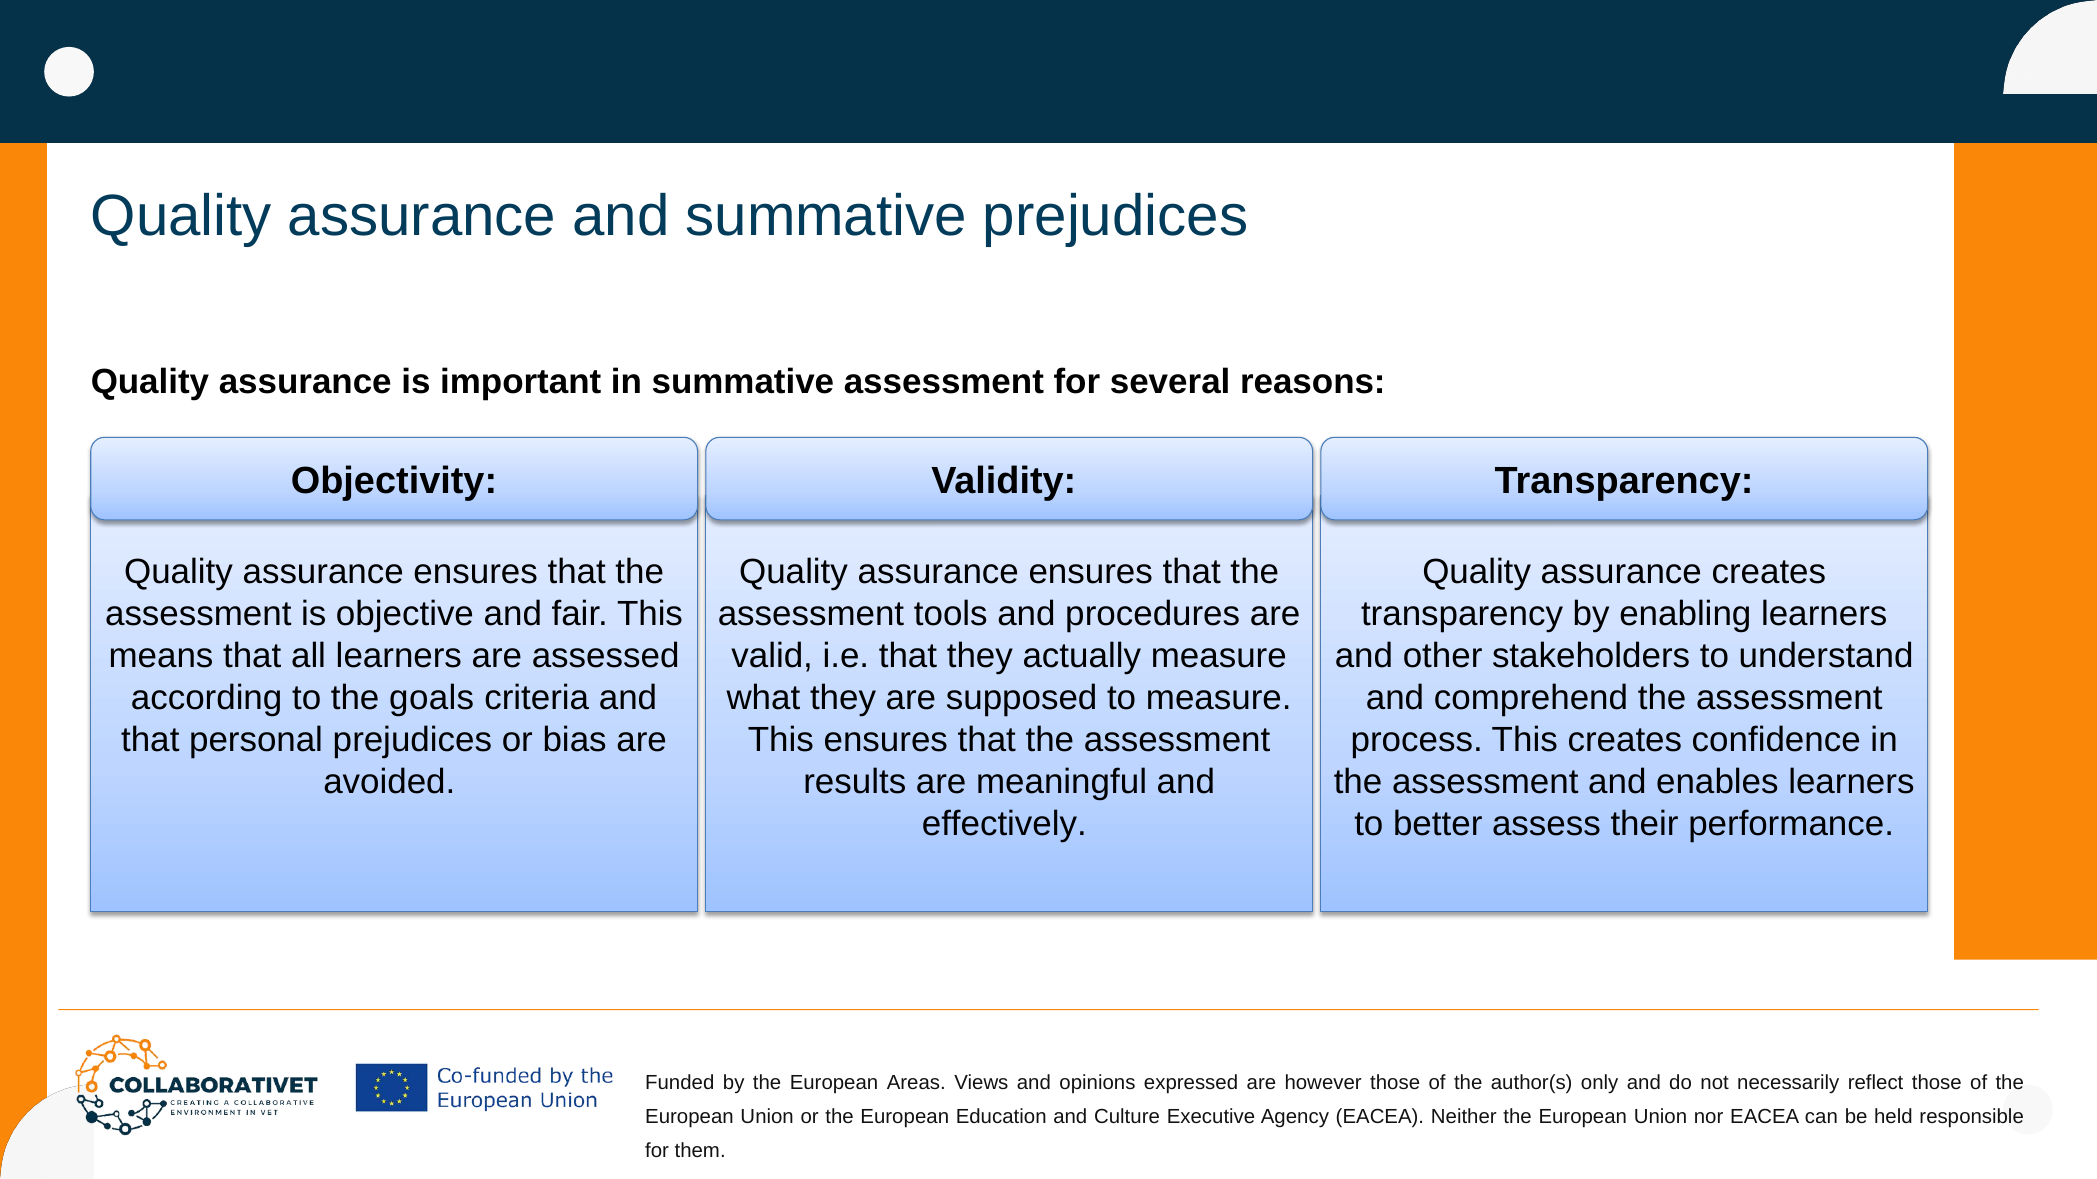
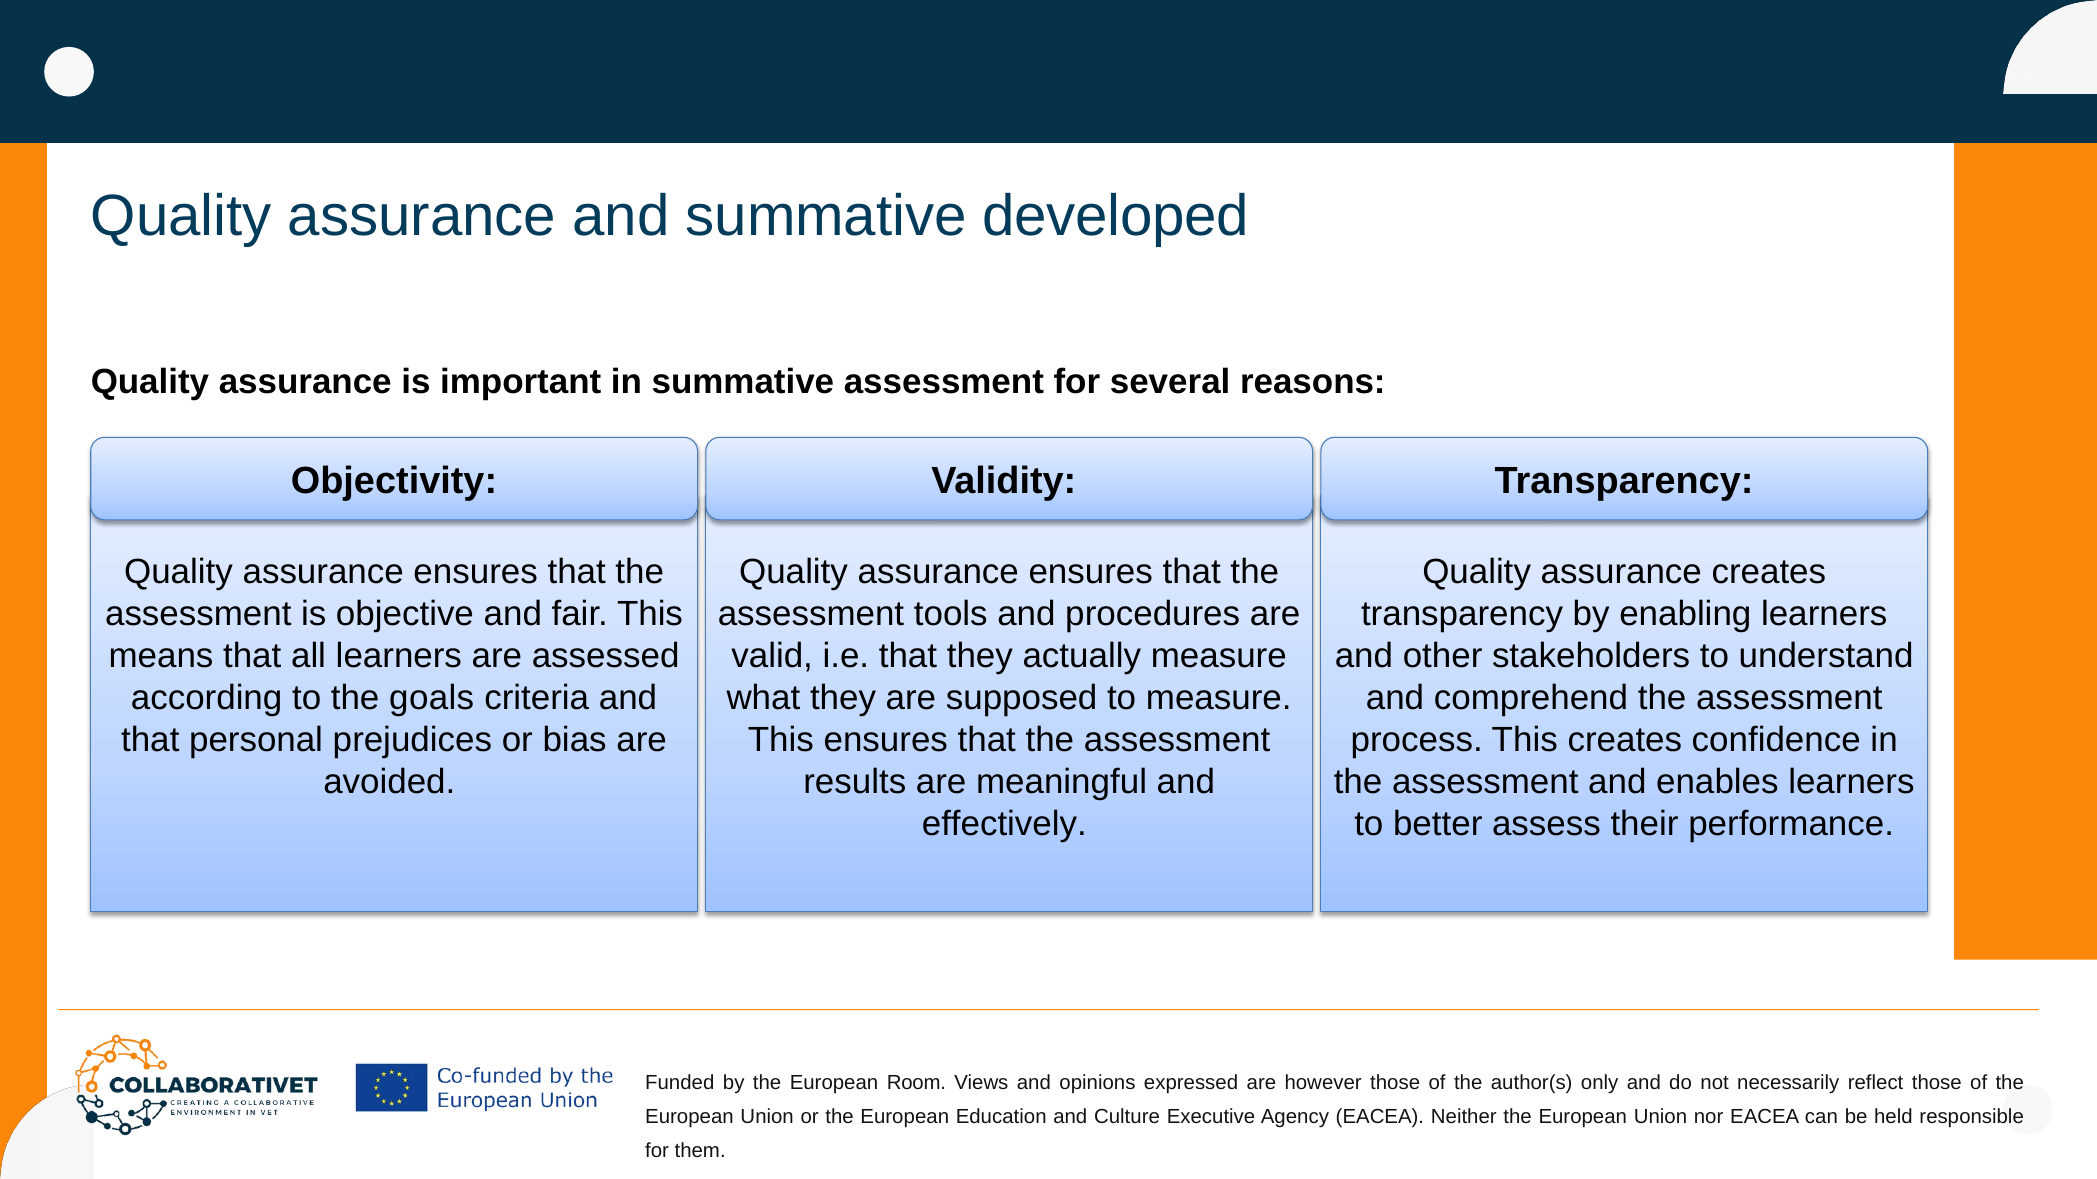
summative prejudices: prejudices -> developed
Areas: Areas -> Room
